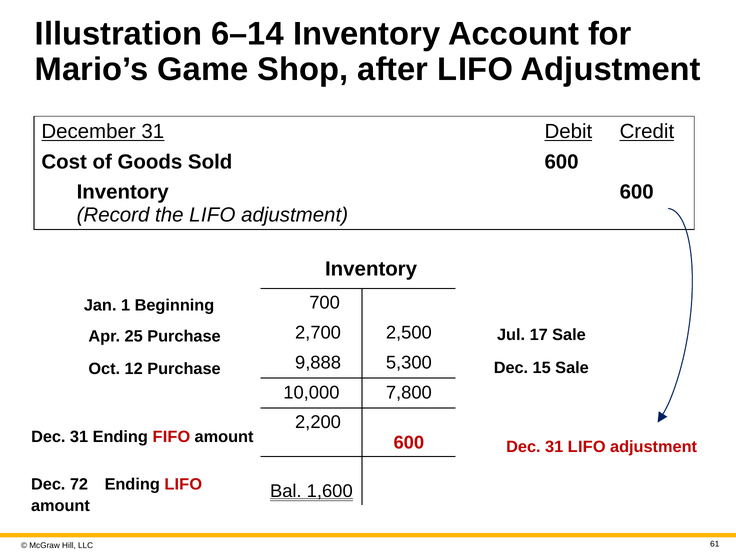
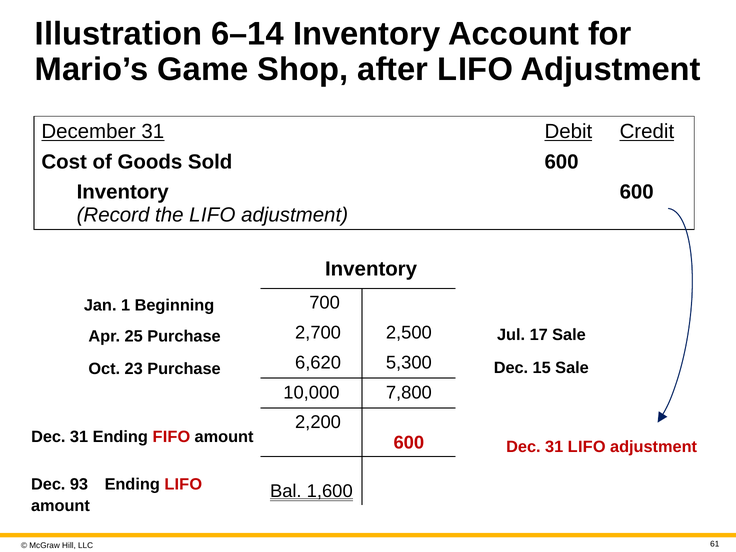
9,888: 9,888 -> 6,620
12: 12 -> 23
72: 72 -> 93
